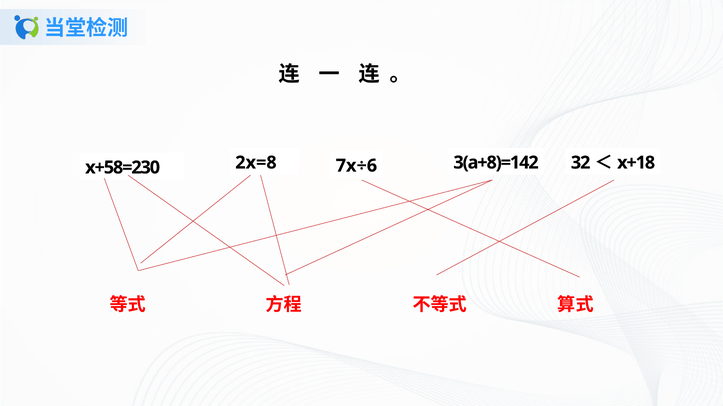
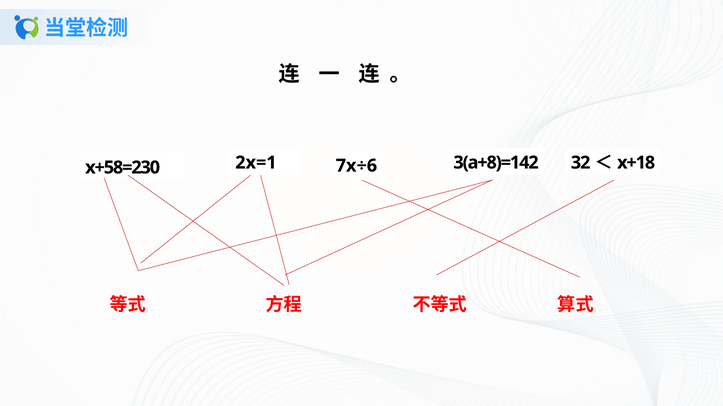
2x=8: 2x=8 -> 2x=1
